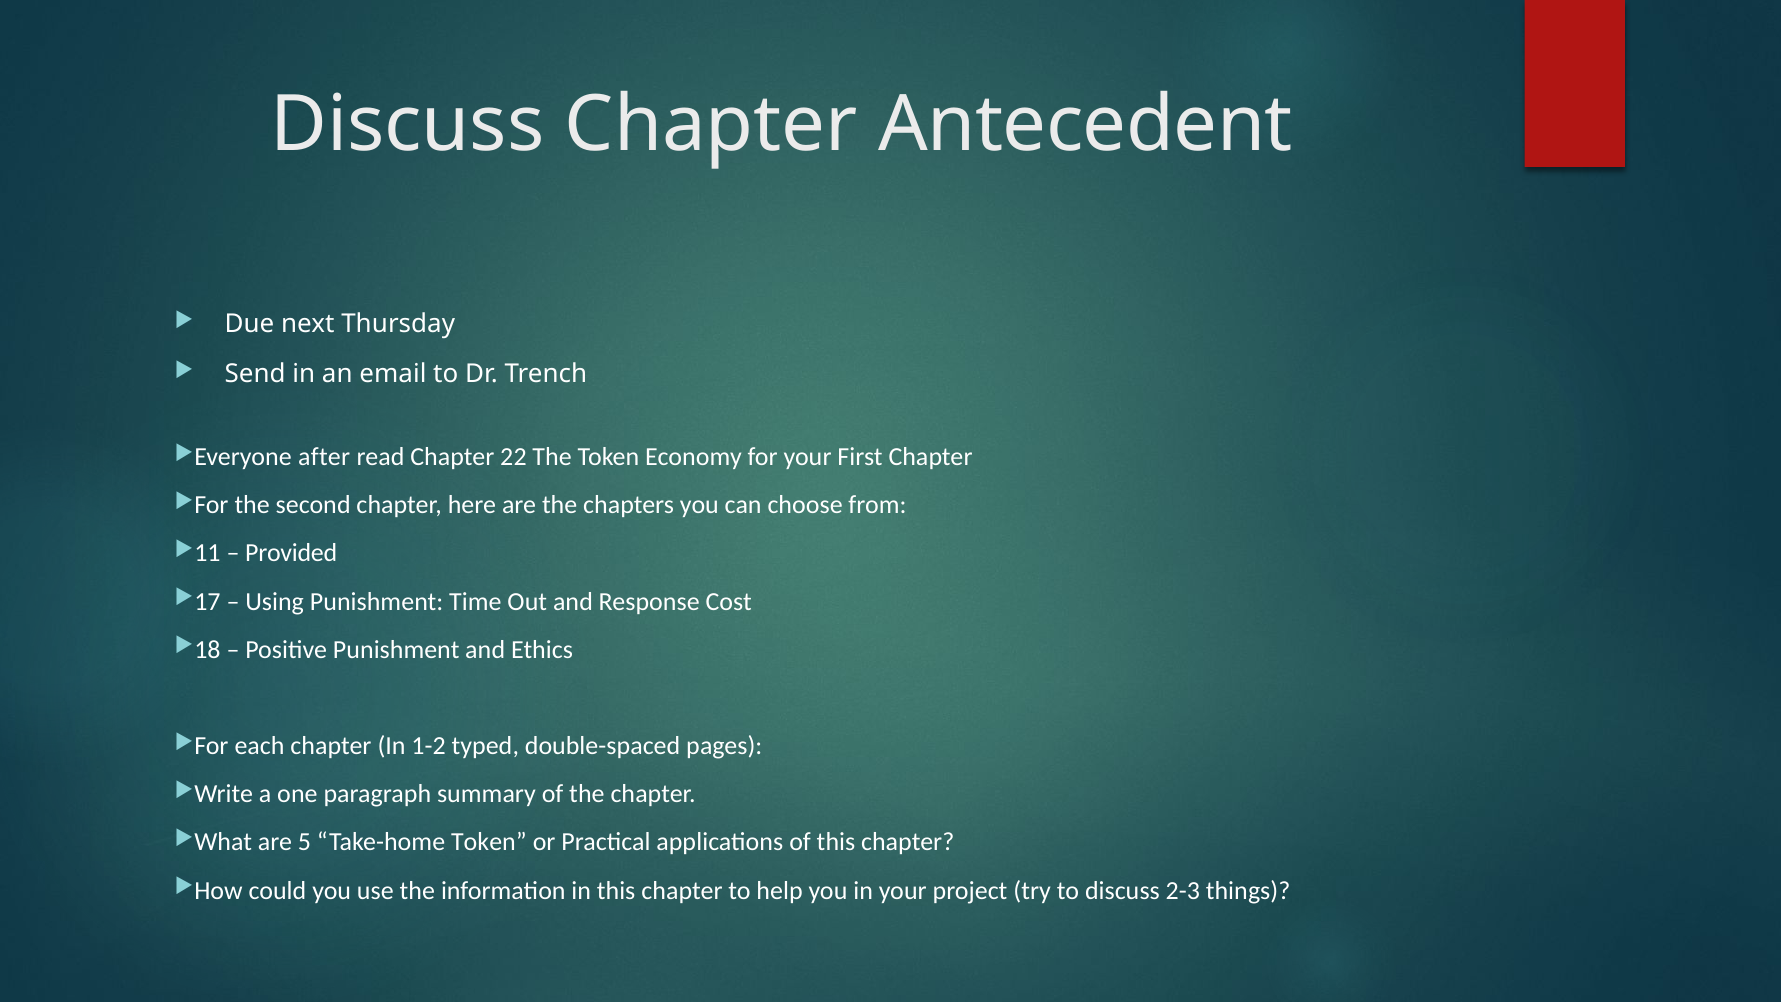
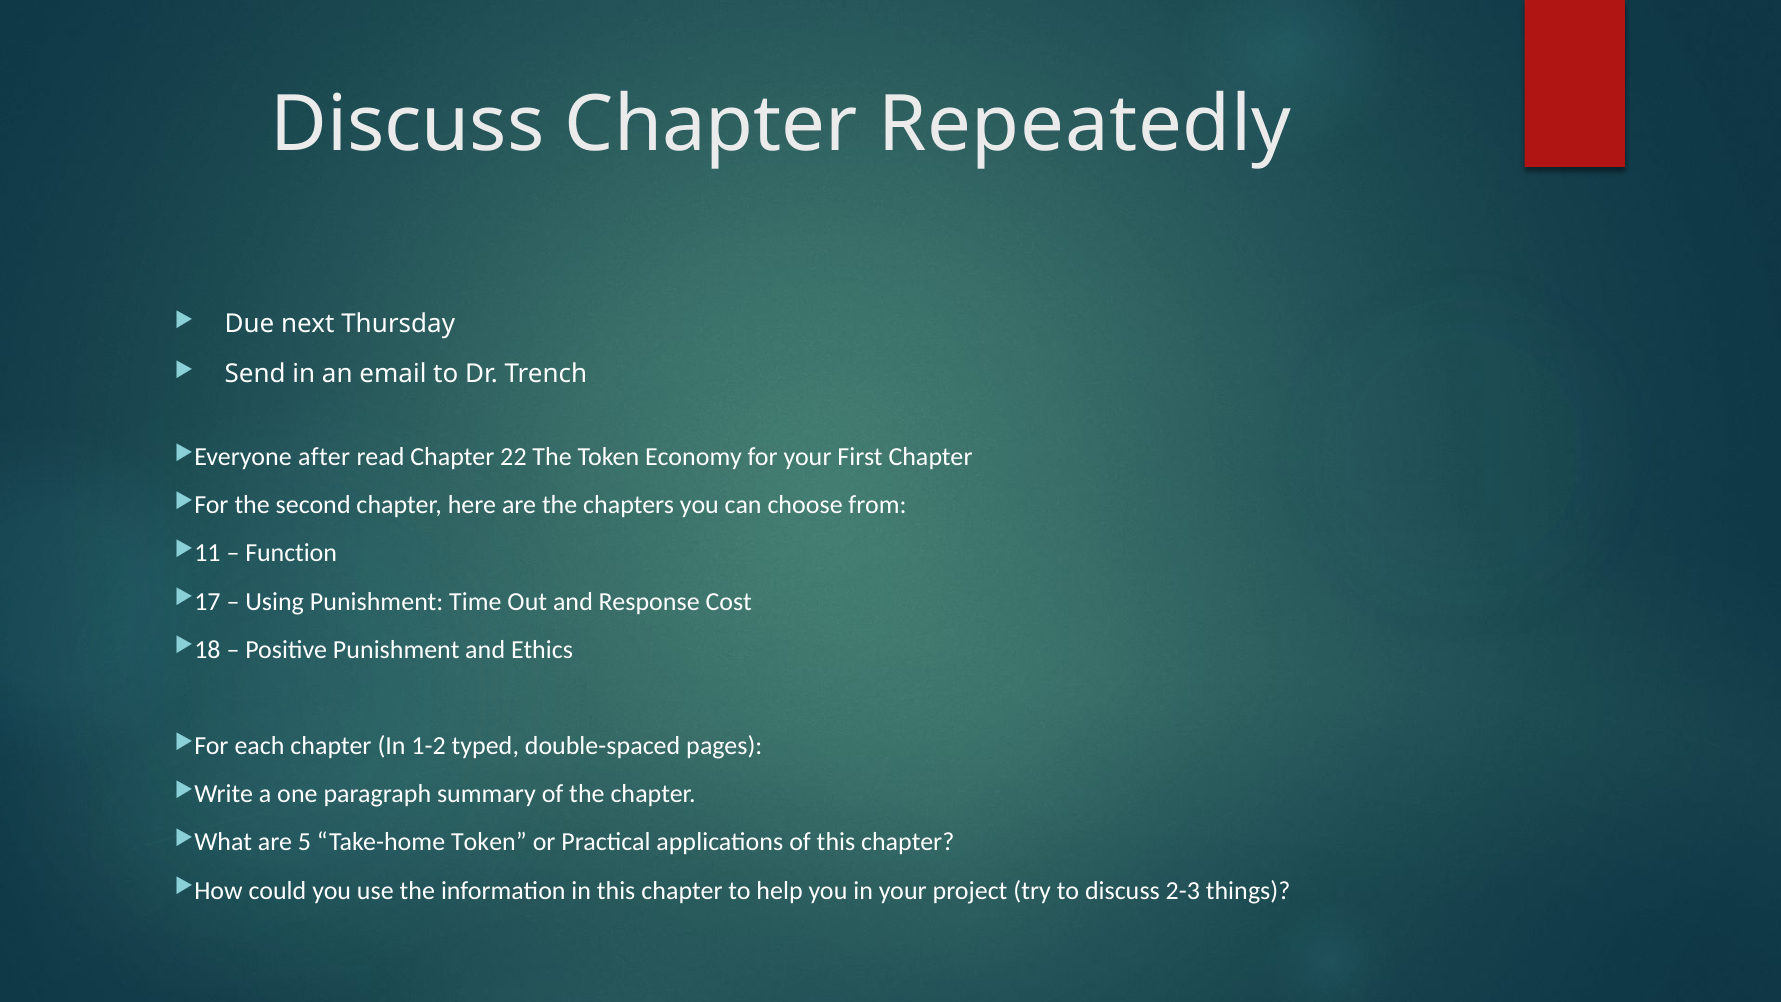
Antecedent: Antecedent -> Repeatedly
Provided: Provided -> Function
